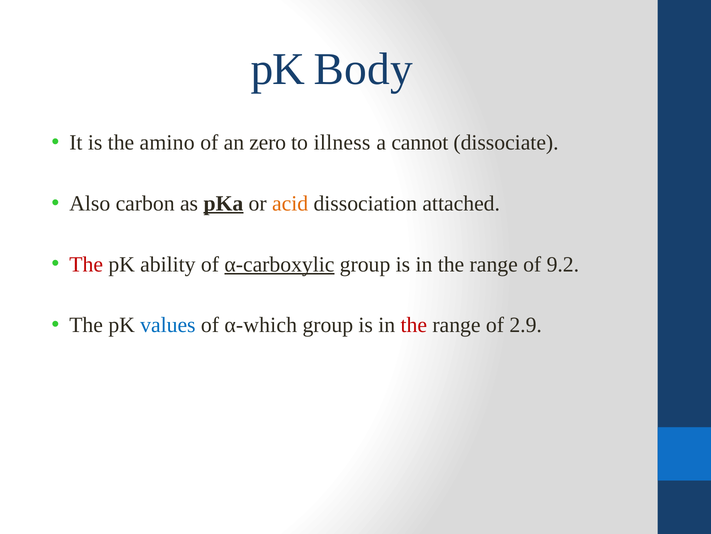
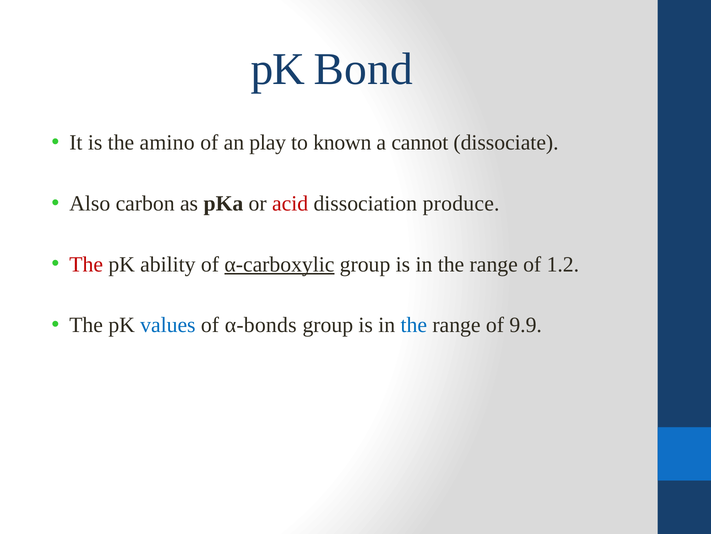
Body: Body -> Bond
zero: zero -> play
illness: illness -> known
pKa underline: present -> none
acid colour: orange -> red
attached: attached -> produce
9.2: 9.2 -> 1.2
α-which: α-which -> α-bonds
the at (414, 325) colour: red -> blue
2.9: 2.9 -> 9.9
